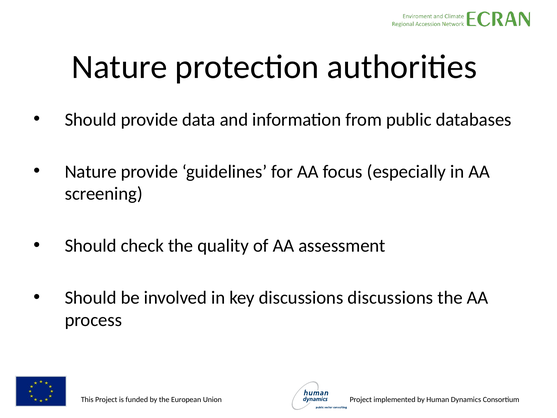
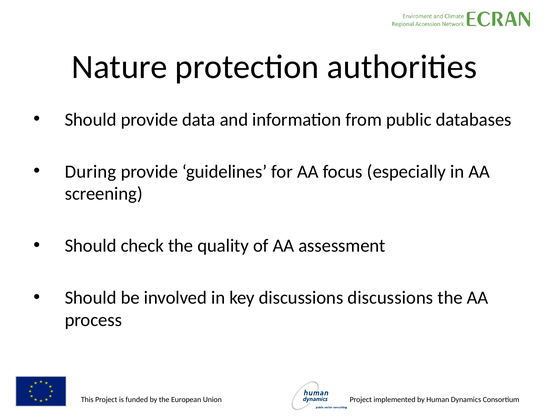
Nature at (91, 171): Nature -> During
